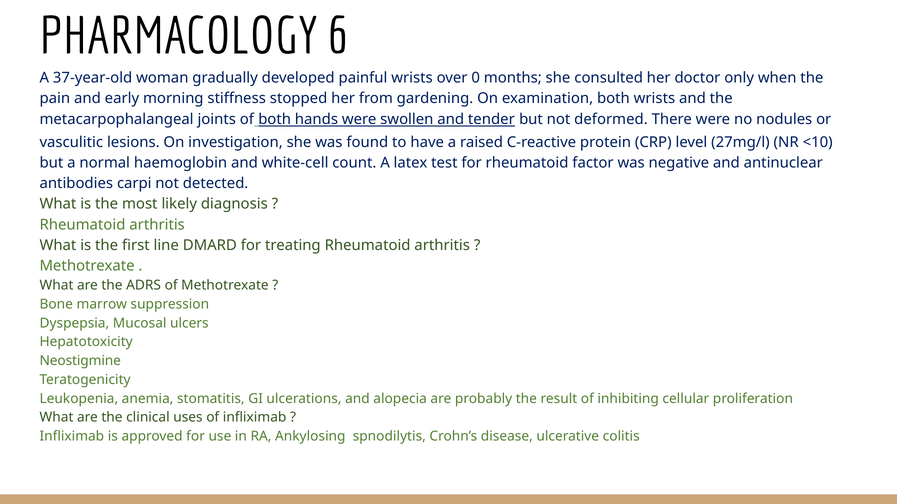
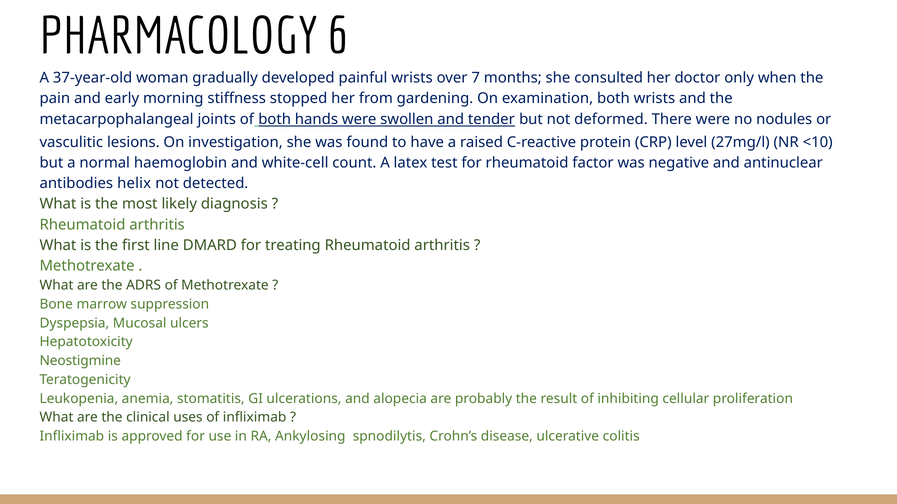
0: 0 -> 7
carpi: carpi -> helix
